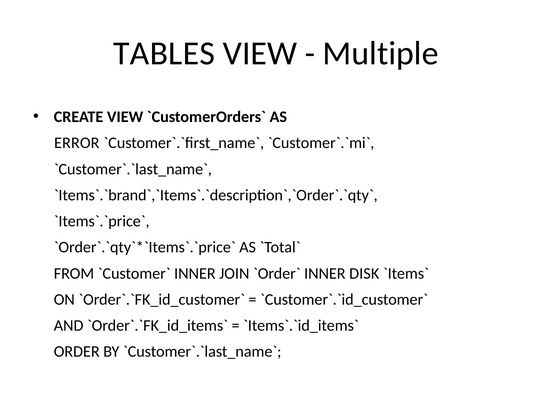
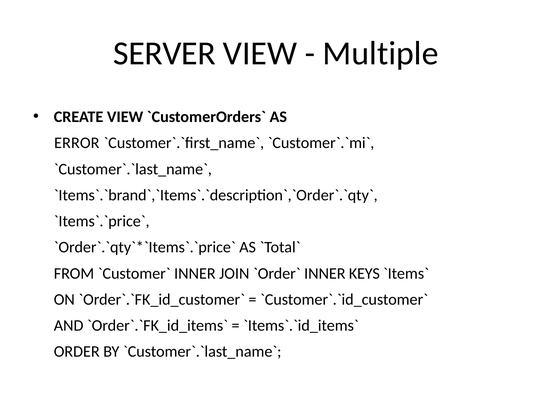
TABLES: TABLES -> SERVER
DISK: DISK -> KEYS
